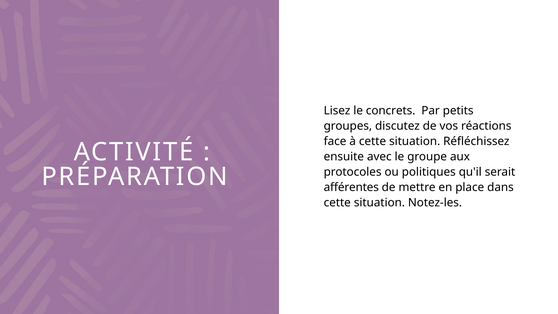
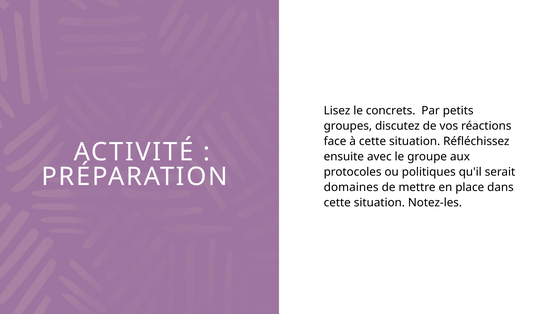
afférentes: afférentes -> domaines
